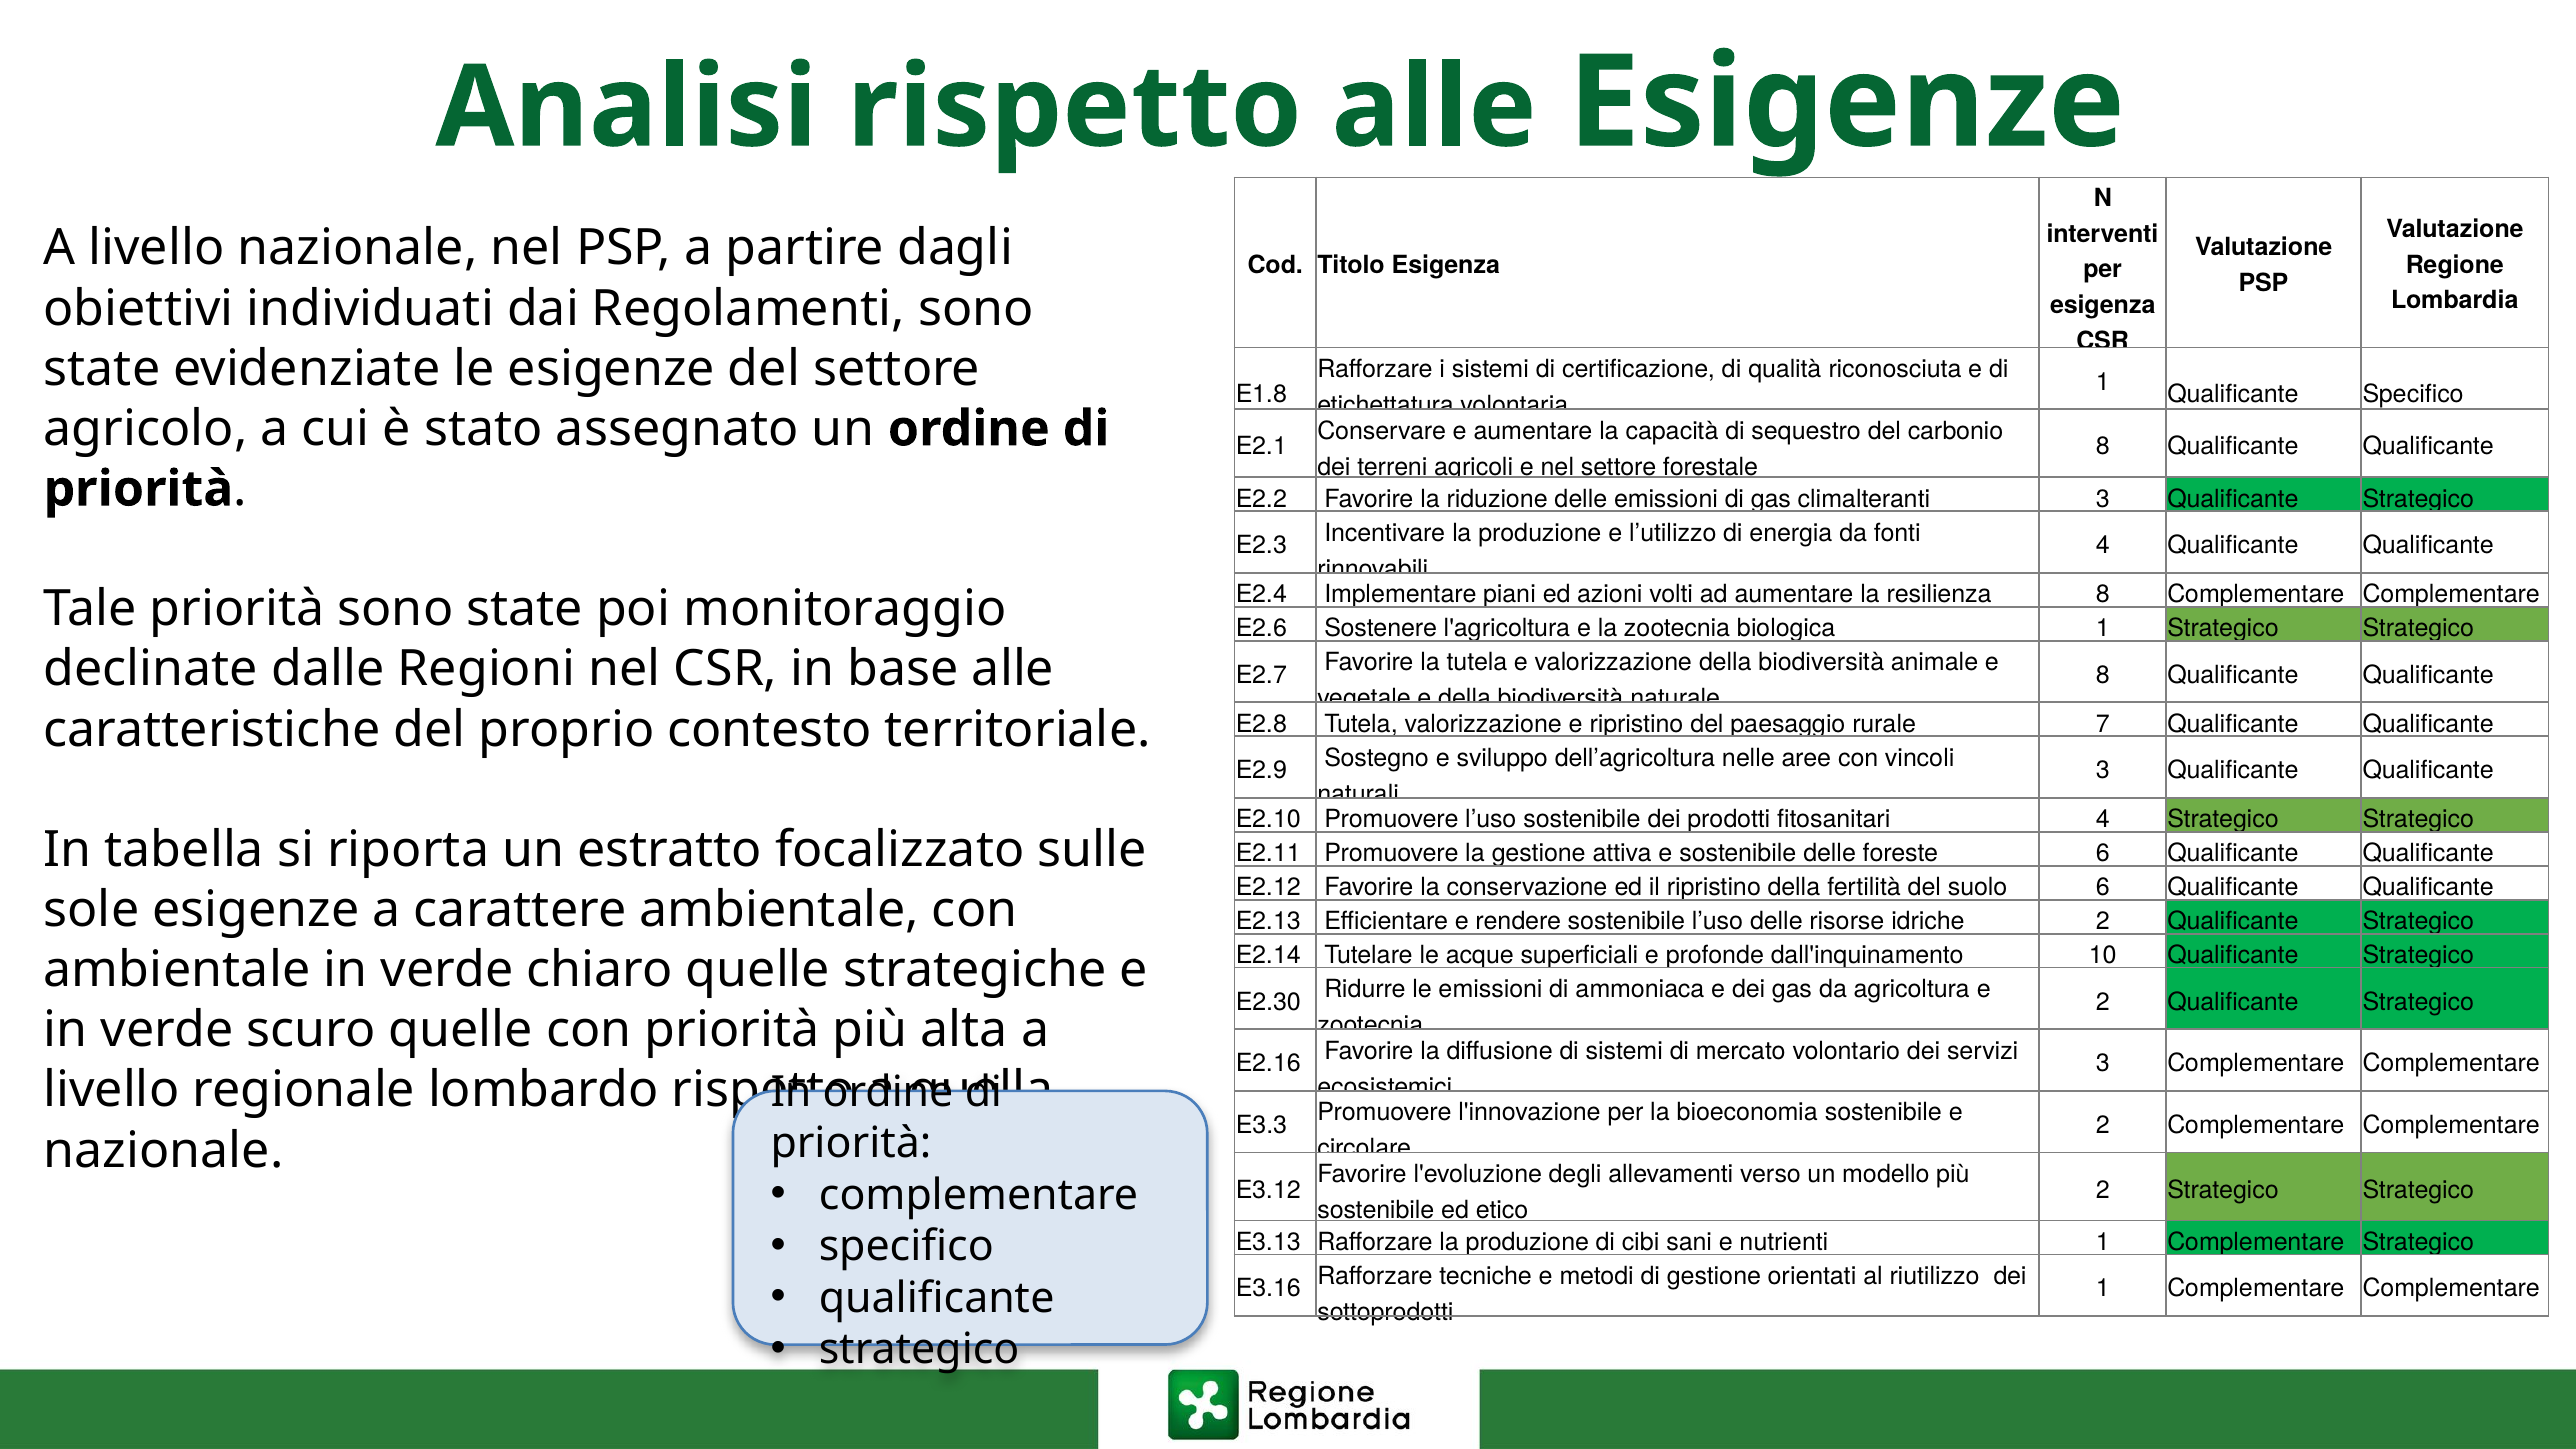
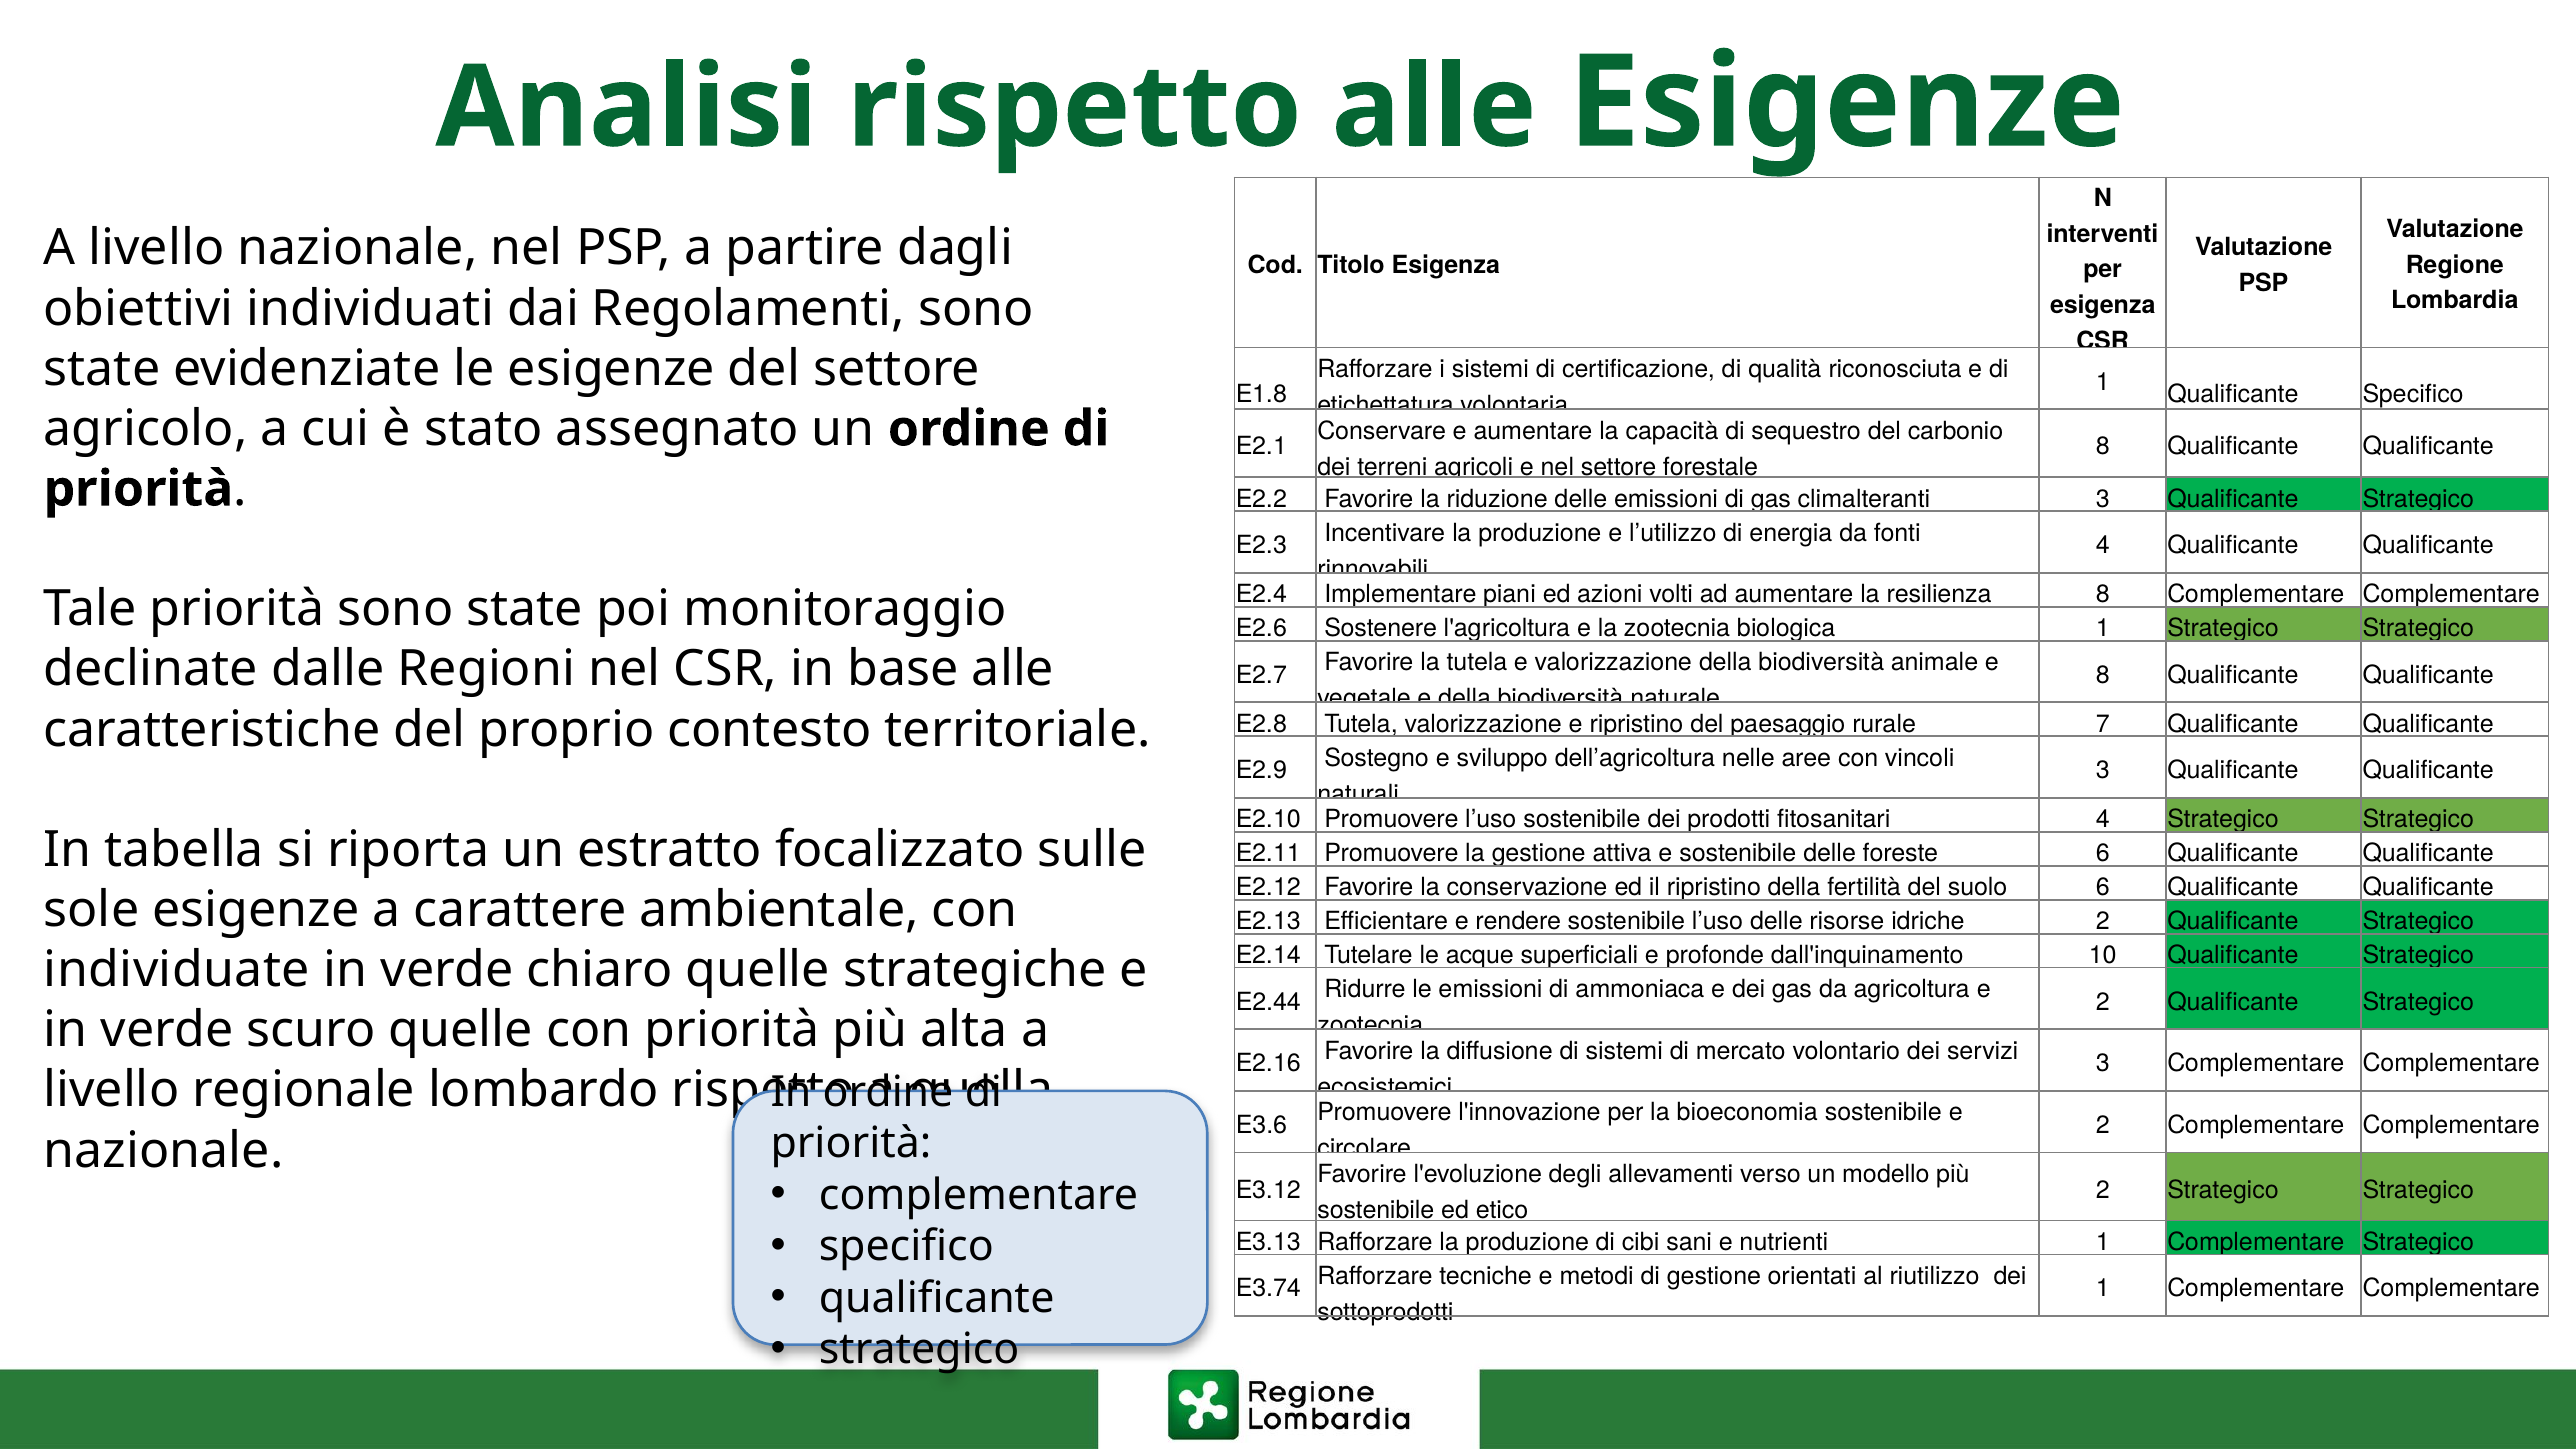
ambientale at (177, 970): ambientale -> individuate
E2.30: E2.30 -> E2.44
E3.3: E3.3 -> E3.6
E3.16: E3.16 -> E3.74
